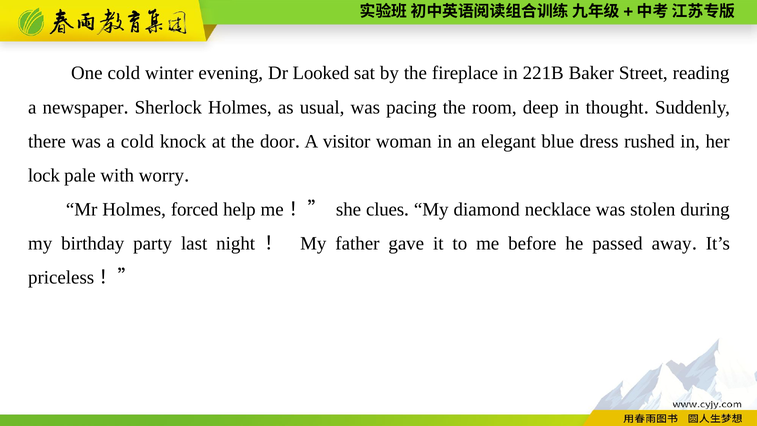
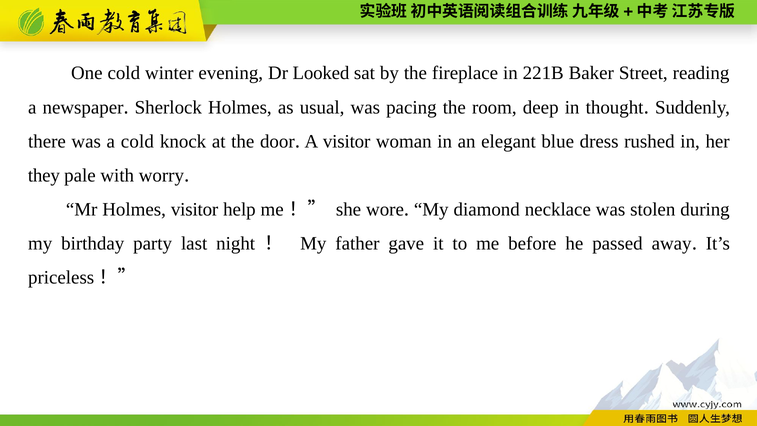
lock: lock -> they
Holmes forced: forced -> visitor
clues: clues -> wore
